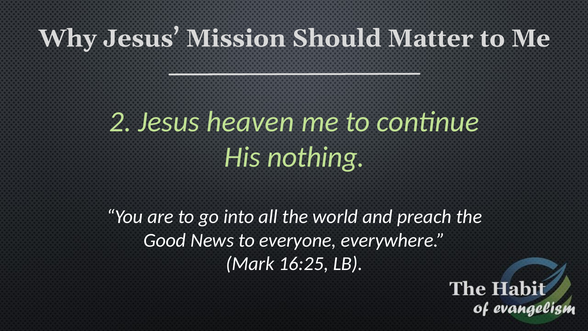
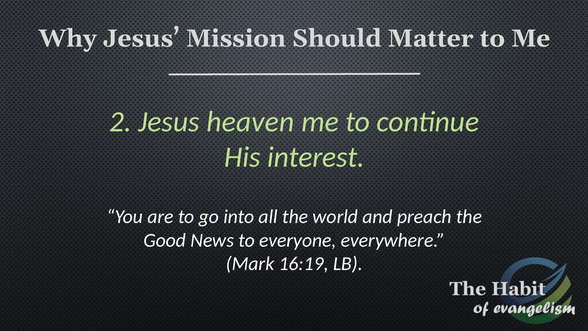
nothing: nothing -> interest
16:25: 16:25 -> 16:19
